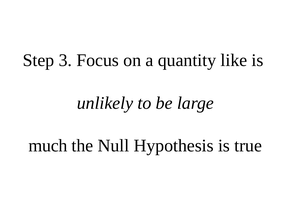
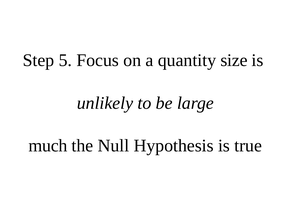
3: 3 -> 5
like: like -> size
